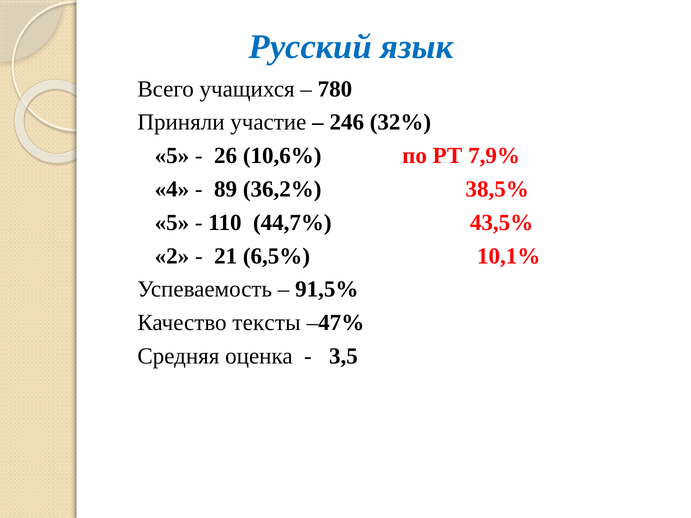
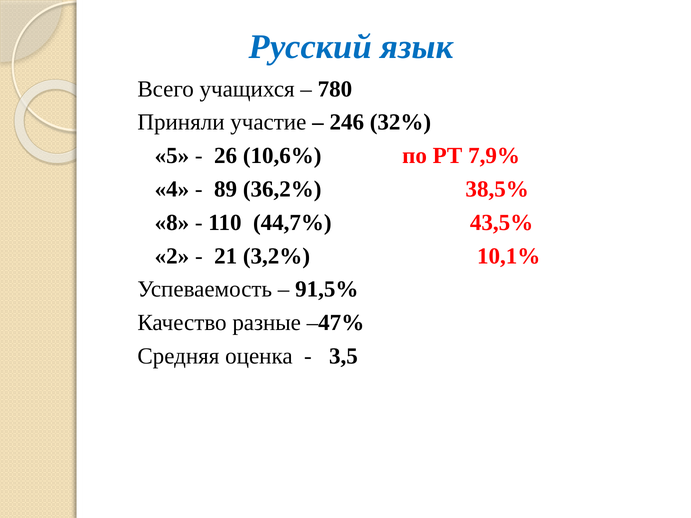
5 at (172, 223): 5 -> 8
6,5%: 6,5% -> 3,2%
тексты: тексты -> разные
